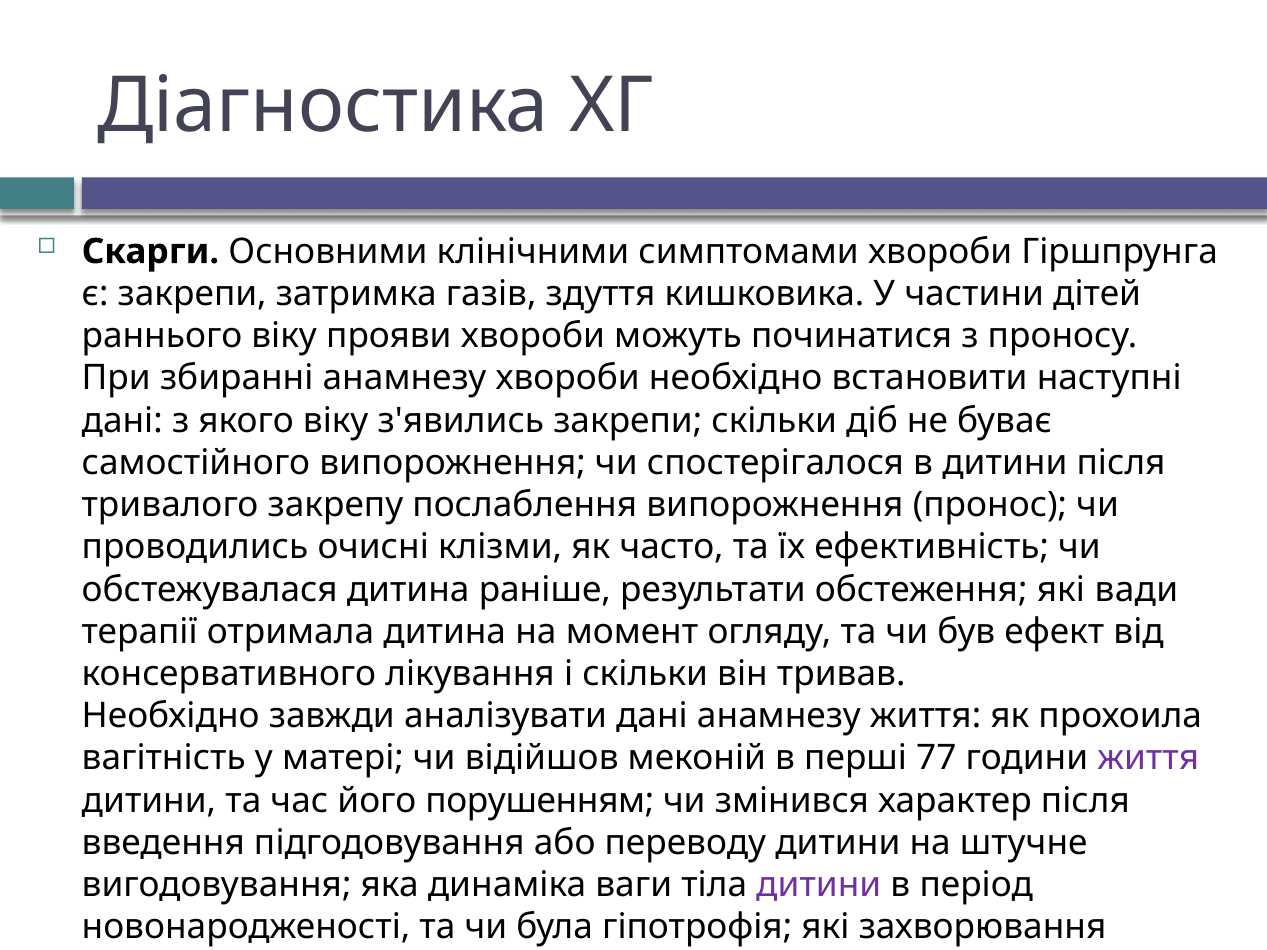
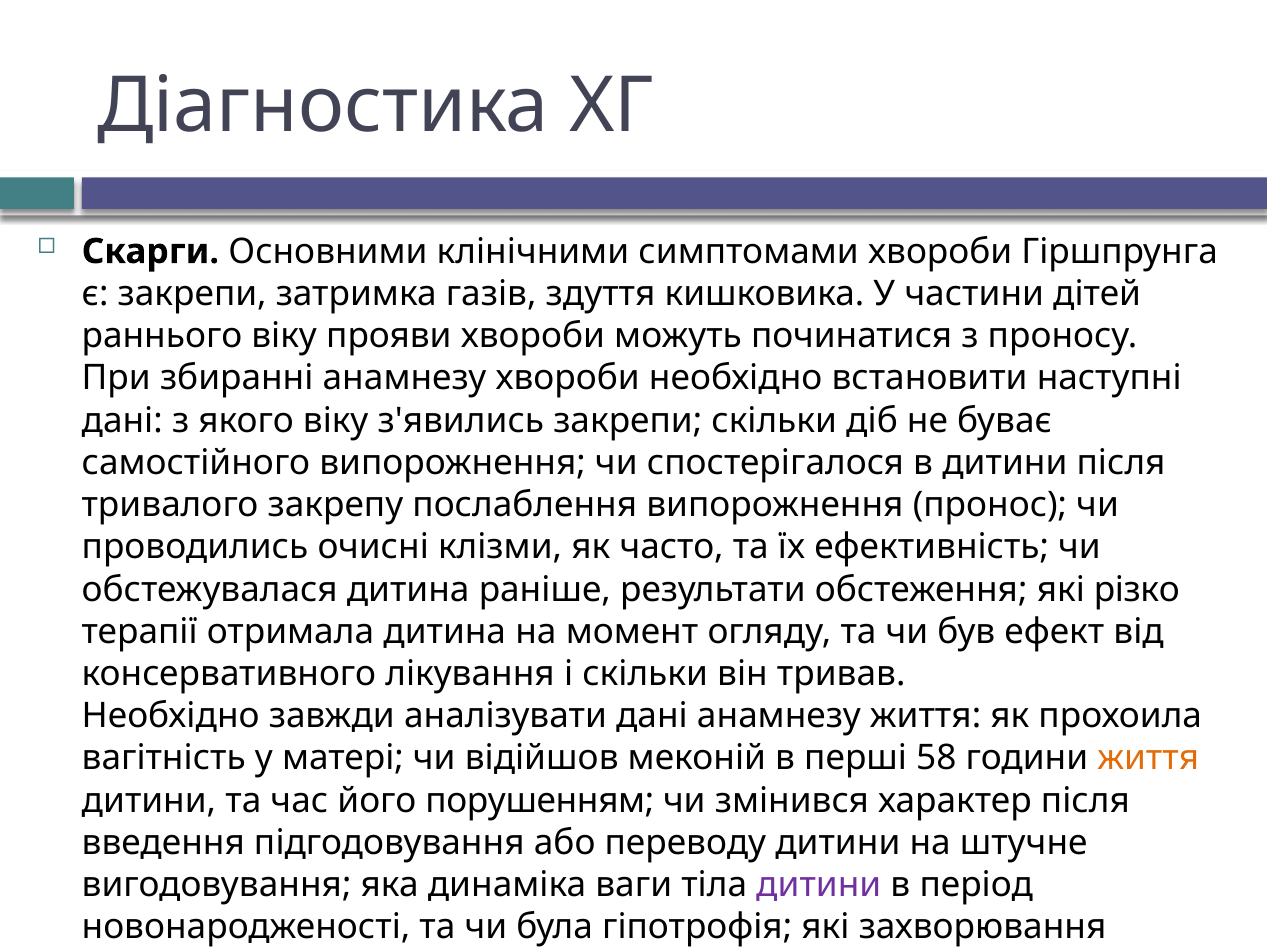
вади: вади -> різко
77: 77 -> 58
життя at (1148, 759) colour: purple -> orange
